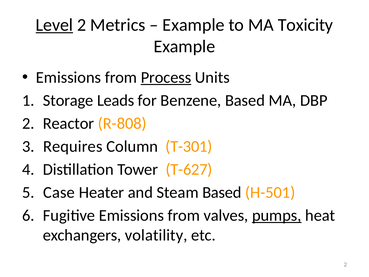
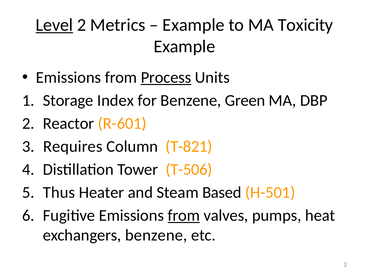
Leads: Leads -> Index
Benzene Based: Based -> Green
R-808: R-808 -> R-601
T-301: T-301 -> T-821
T-627: T-627 -> T-506
Case: Case -> Thus
from at (184, 215) underline: none -> present
pumps underline: present -> none
exchangers volatility: volatility -> benzene
